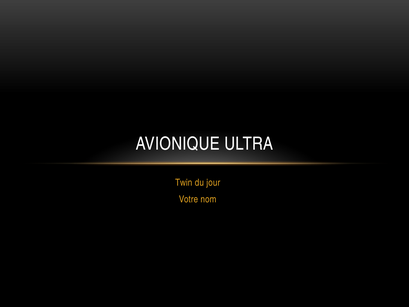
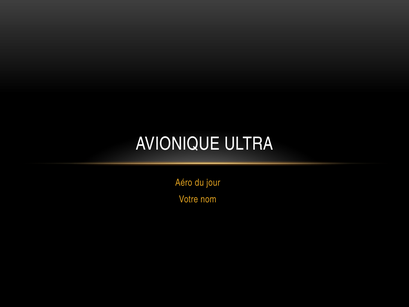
Twin: Twin -> Aéro
